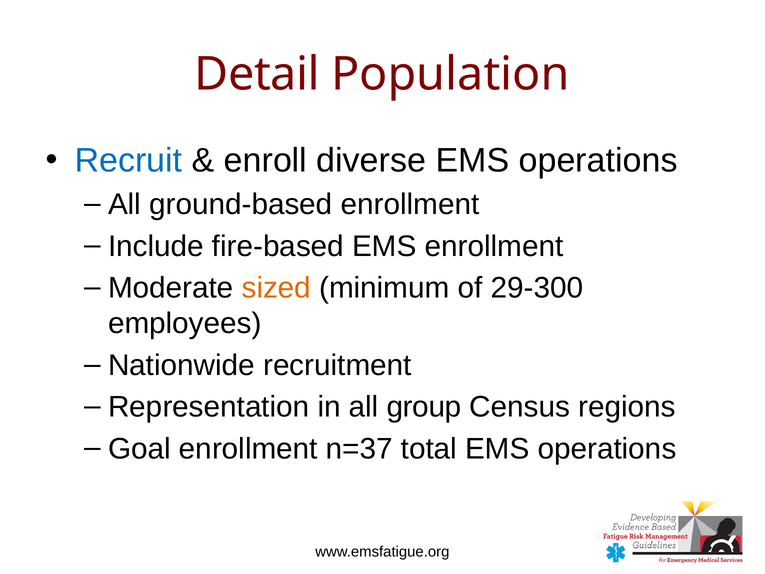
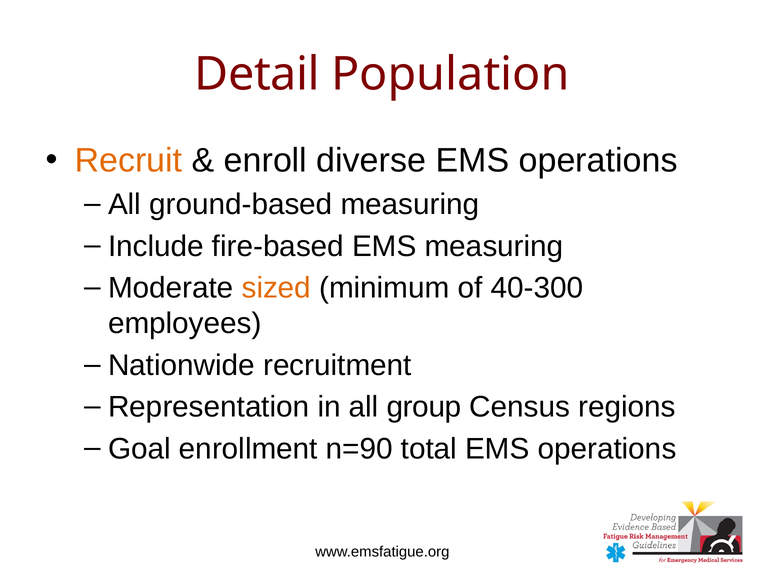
Recruit colour: blue -> orange
ground-based enrollment: enrollment -> measuring
EMS enrollment: enrollment -> measuring
29-300: 29-300 -> 40-300
n=37: n=37 -> n=90
